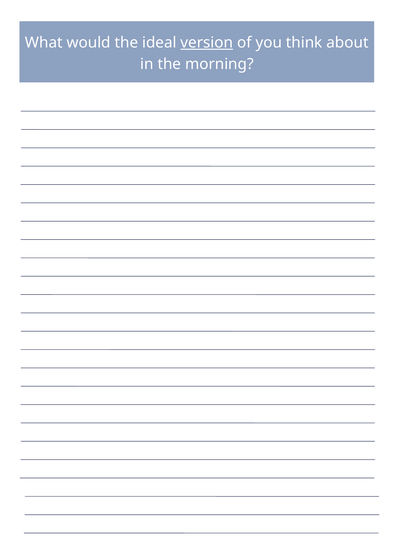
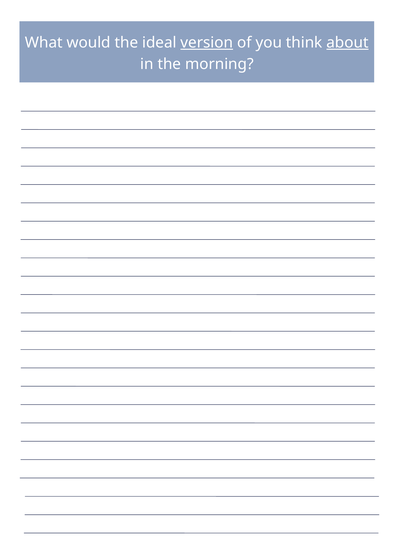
about underline: none -> present
